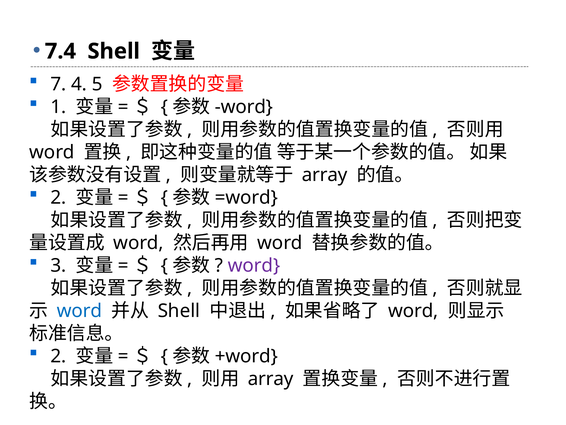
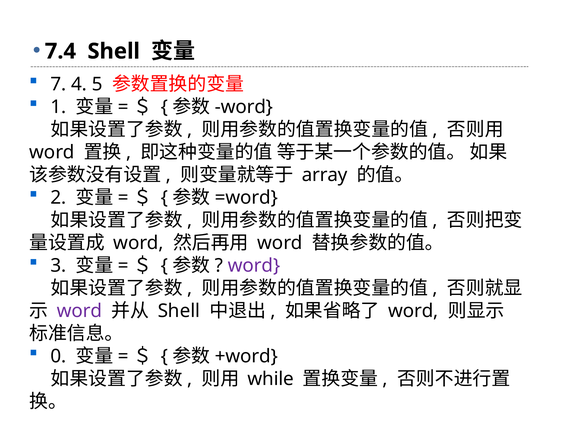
word at (79, 311) colour: blue -> purple
2 at (58, 356): 2 -> 0
array at (271, 379): array -> while
